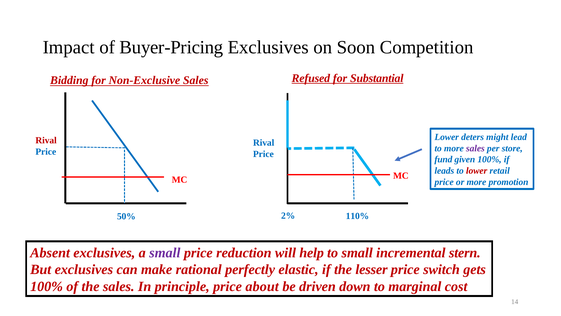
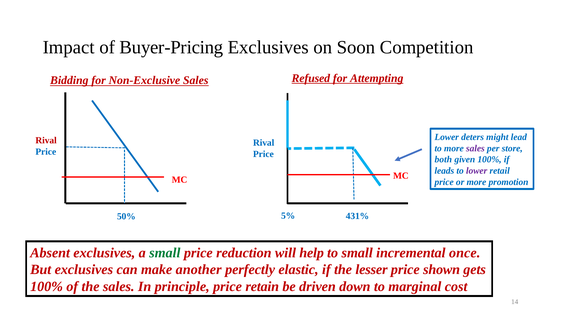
Substantial: Substantial -> Attempting
fund: fund -> both
lower at (477, 170) colour: red -> purple
2%: 2% -> 5%
110%: 110% -> 431%
small at (165, 252) colour: purple -> green
stern: stern -> once
rational: rational -> another
switch: switch -> shown
about: about -> retain
